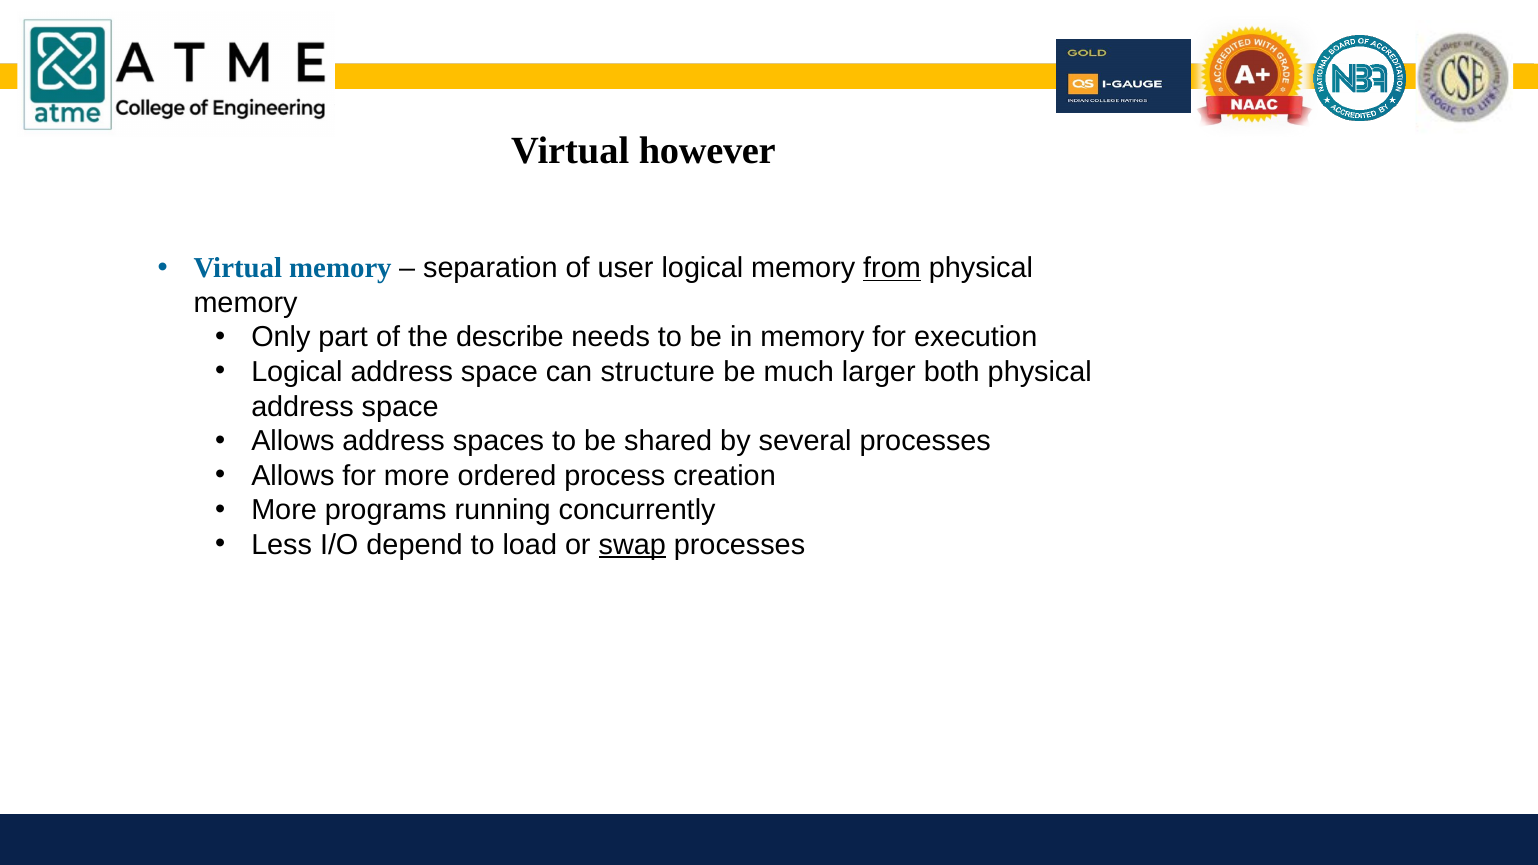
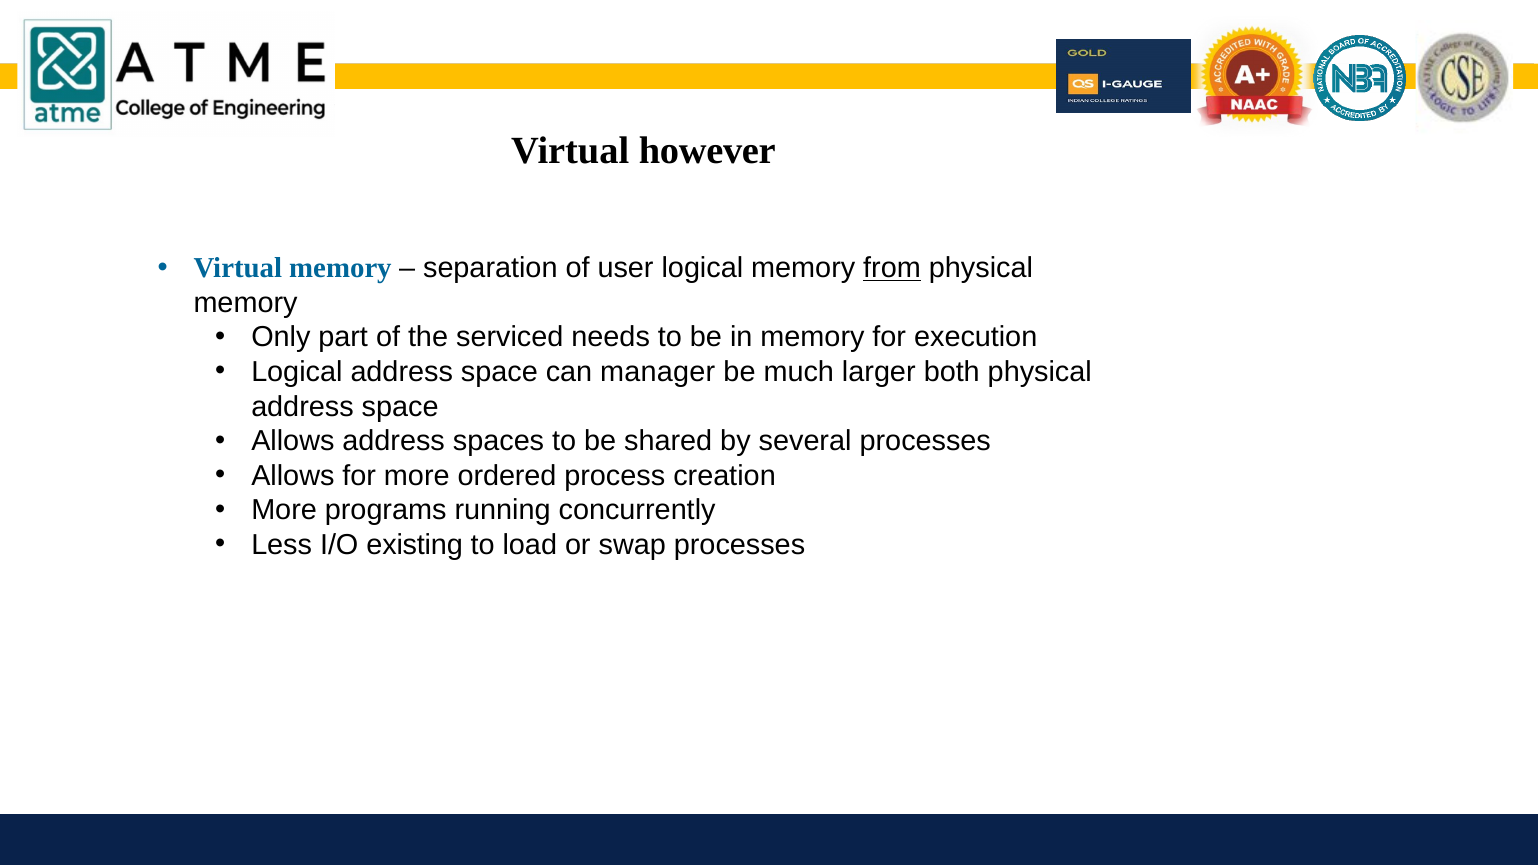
describe: describe -> serviced
structure: structure -> manager
depend: depend -> existing
swap underline: present -> none
